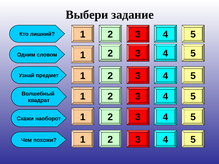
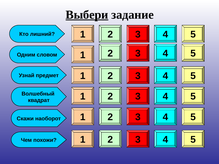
Выбери underline: none -> present
